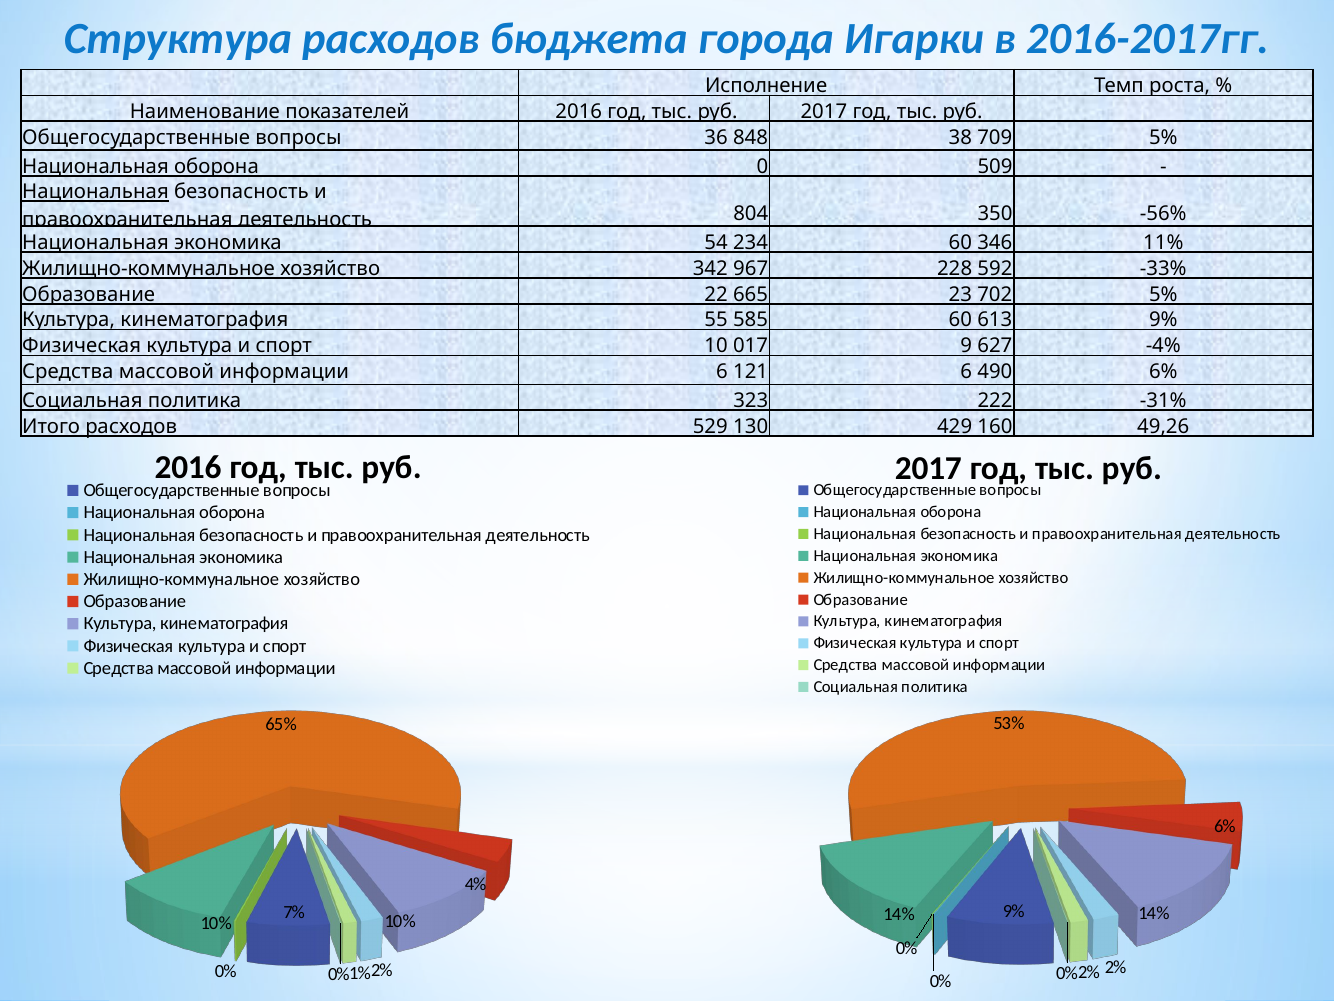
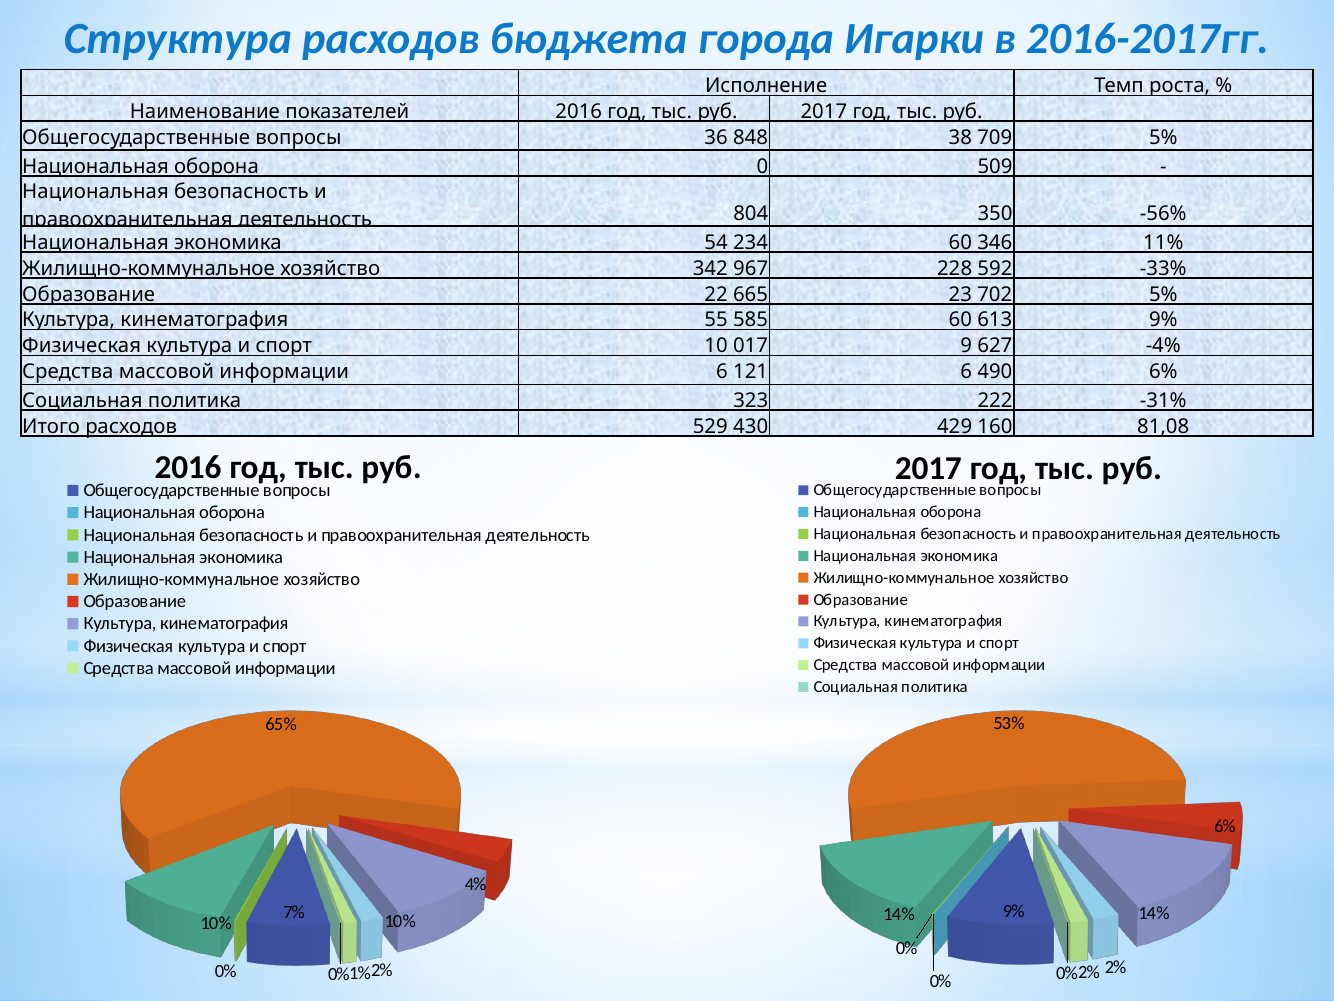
Национальная at (95, 192) underline: present -> none
130: 130 -> 430
49,26: 49,26 -> 81,08
